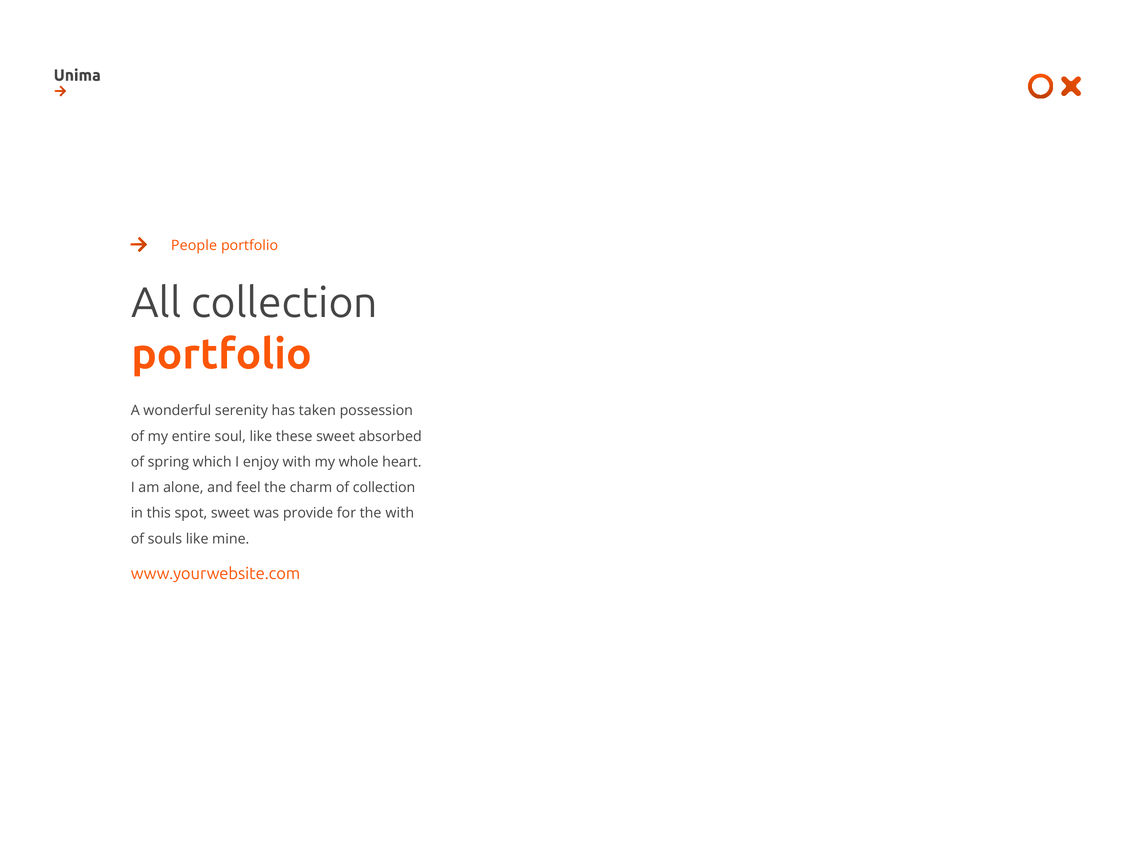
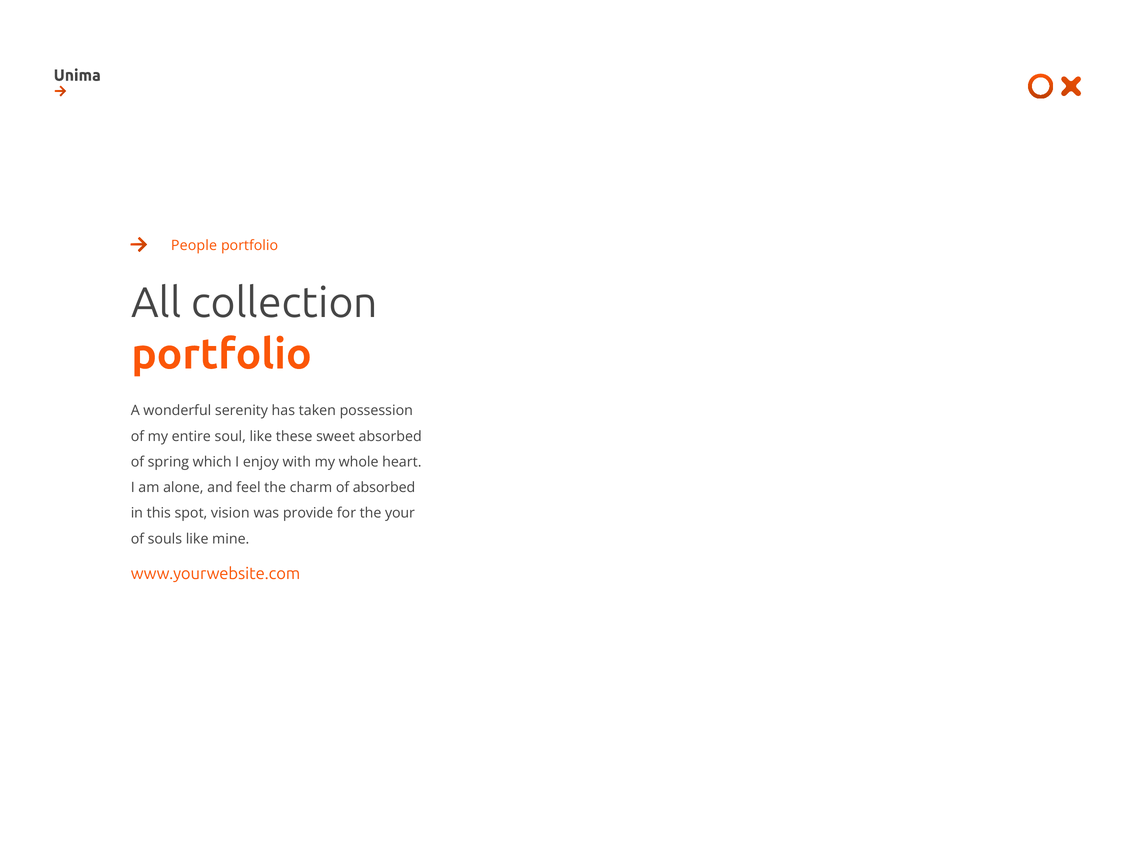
of collection: collection -> absorbed
spot sweet: sweet -> vision
the with: with -> your
